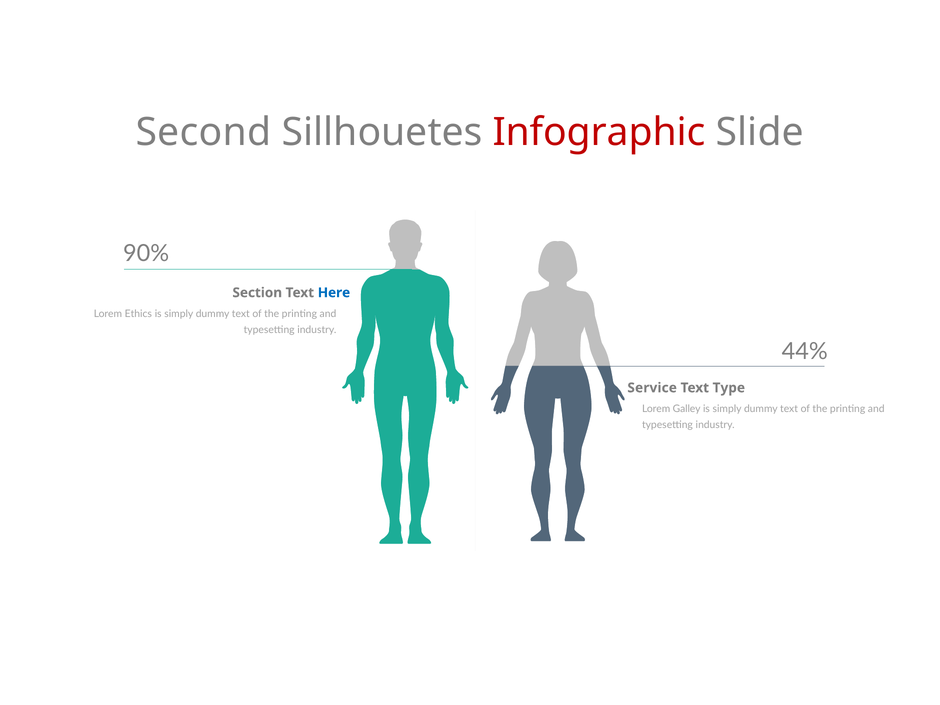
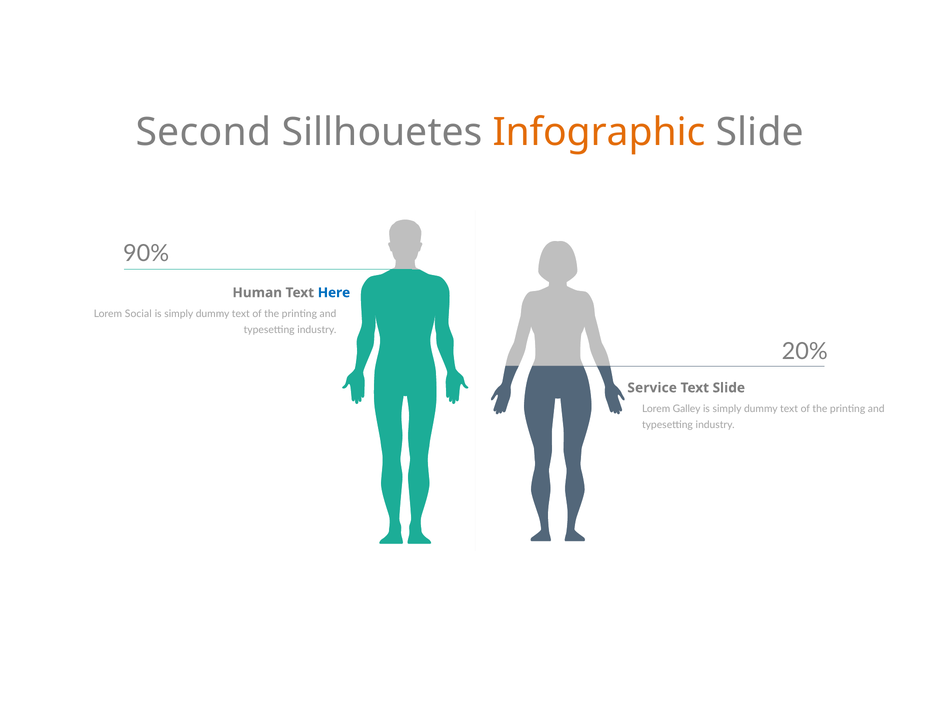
Infographic colour: red -> orange
Section: Section -> Human
Ethics: Ethics -> Social
44%: 44% -> 20%
Text Type: Type -> Slide
